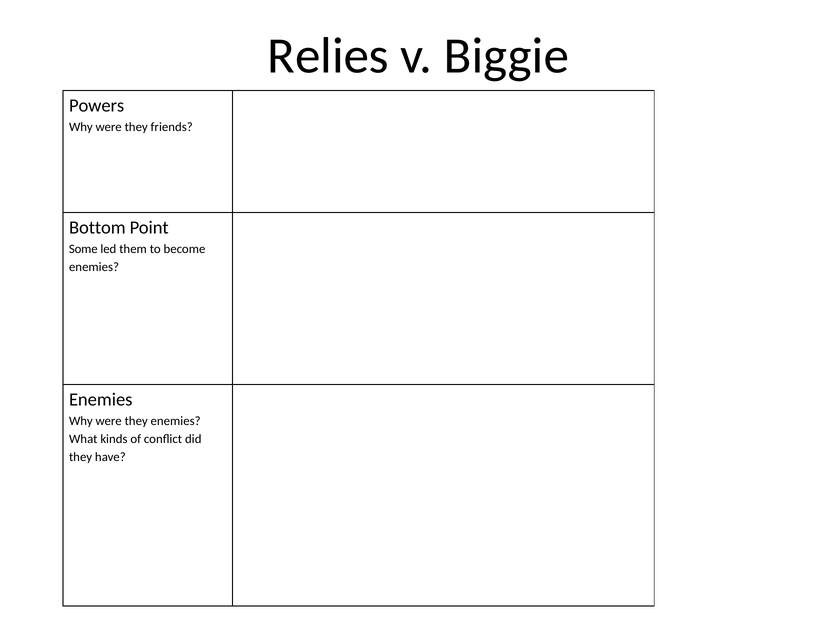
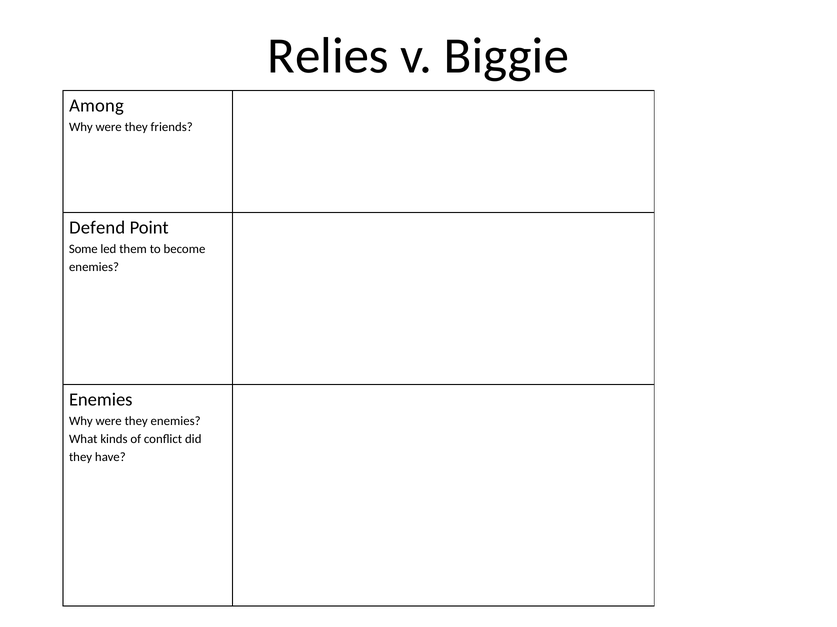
Powers: Powers -> Among
Bottom: Bottom -> Defend
